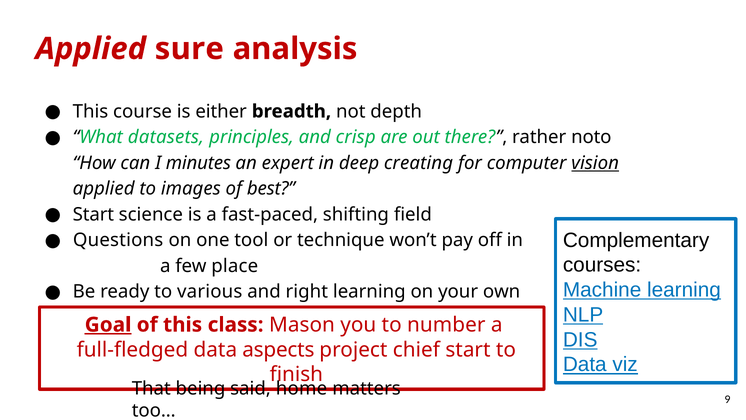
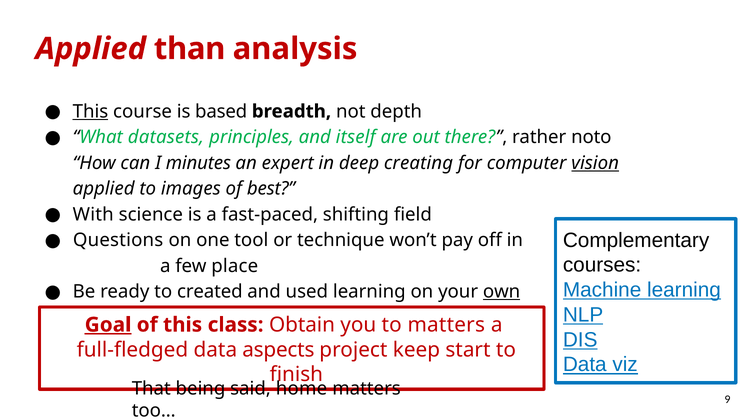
sure: sure -> than
This at (90, 111) underline: none -> present
either: either -> based
crisp: crisp -> itself
Start at (93, 214): Start -> With
various: various -> created
right: right -> used
own underline: none -> present
Mason: Mason -> Obtain
to number: number -> matters
chief: chief -> keep
